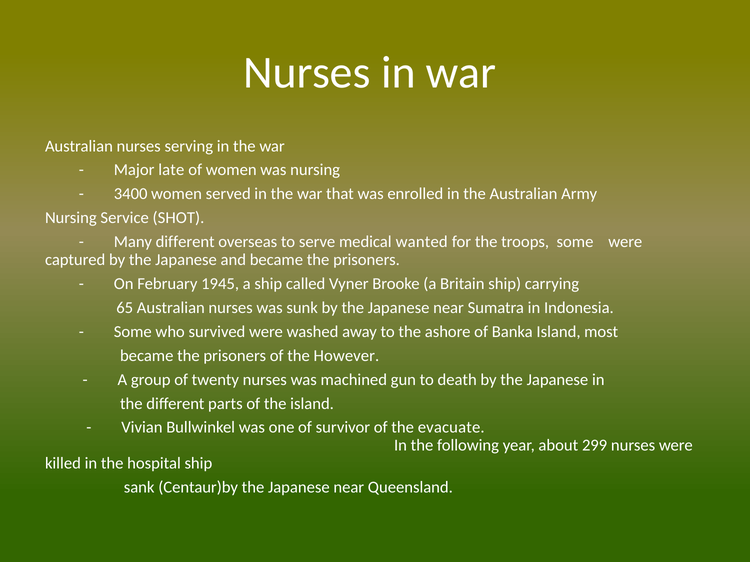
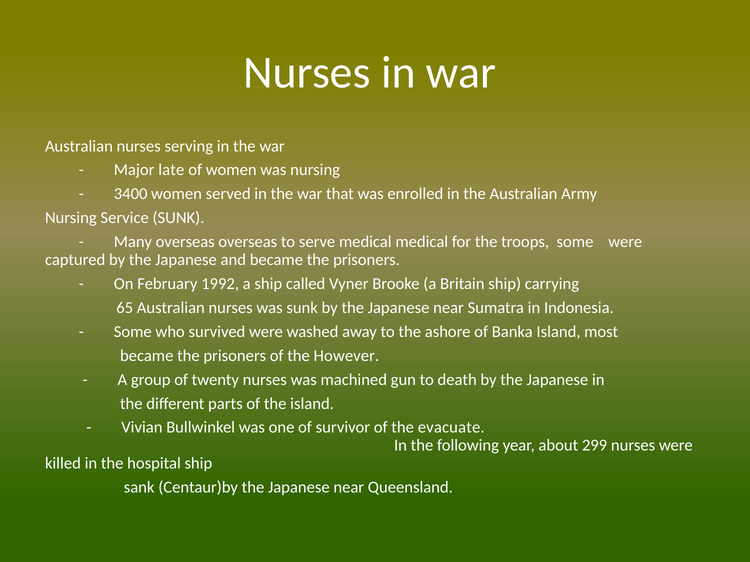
Service SHOT: SHOT -> SUNK
Many different: different -> overseas
medical wanted: wanted -> medical
1945: 1945 -> 1992
